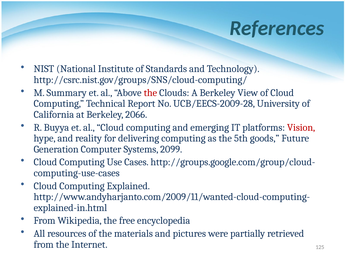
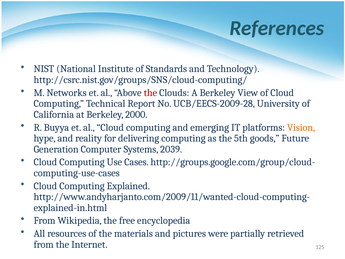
Summary: Summary -> Networks
2066: 2066 -> 2000
Vision colour: red -> orange
2099: 2099 -> 2039
